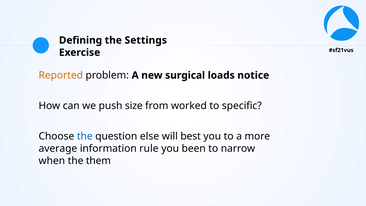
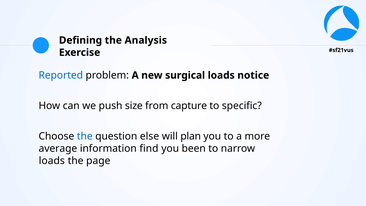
Settings: Settings -> Analysis
Reported colour: orange -> blue
worked: worked -> capture
best: best -> plan
rule: rule -> find
when at (52, 161): when -> loads
them: them -> page
